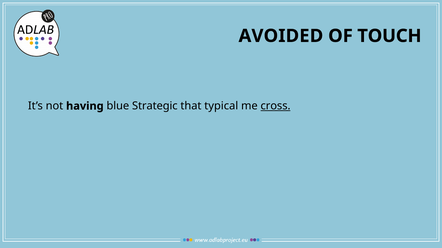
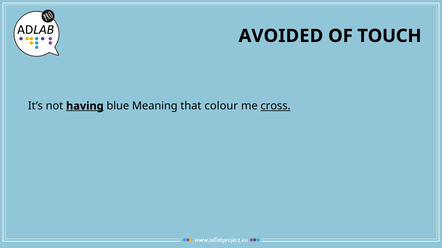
having underline: none -> present
Strategic: Strategic -> Meaning
typical: typical -> colour
